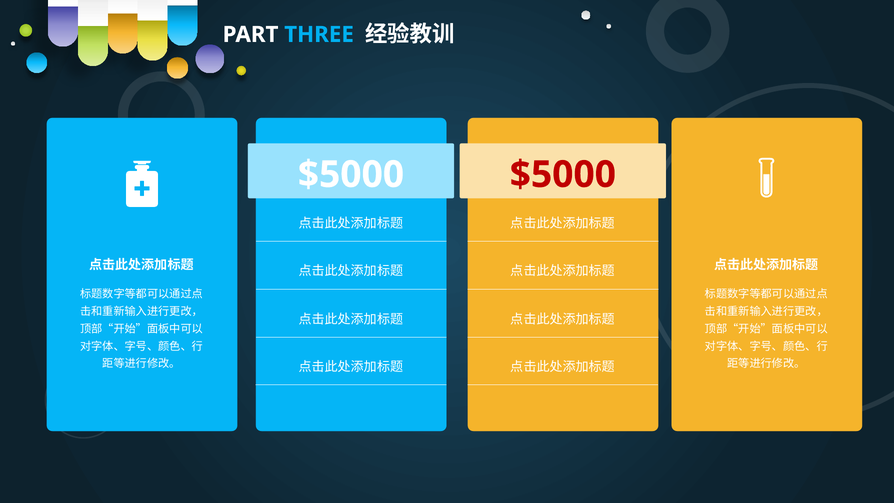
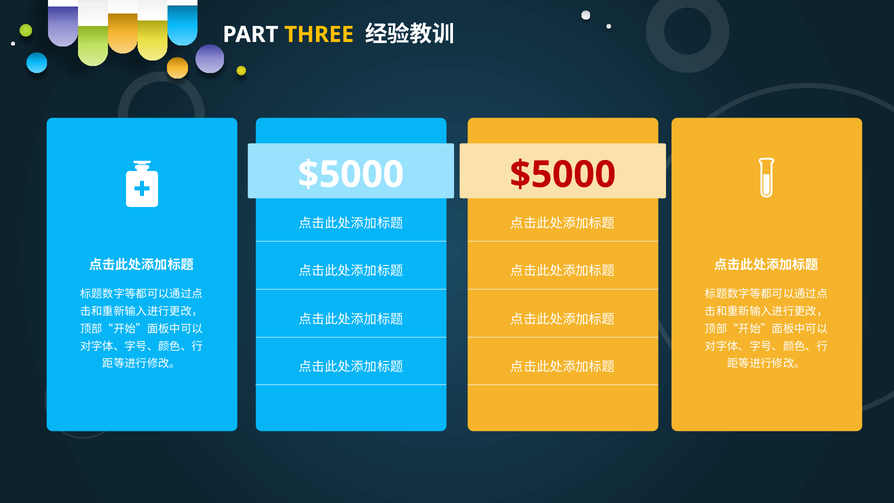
THREE colour: light blue -> yellow
